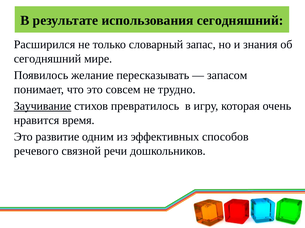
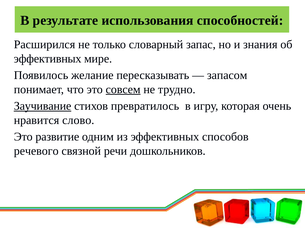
использования сегодняшний: сегодняшний -> способностей
сегодняшний at (48, 59): сегодняшний -> эффективных
совсем underline: none -> present
время: время -> слово
